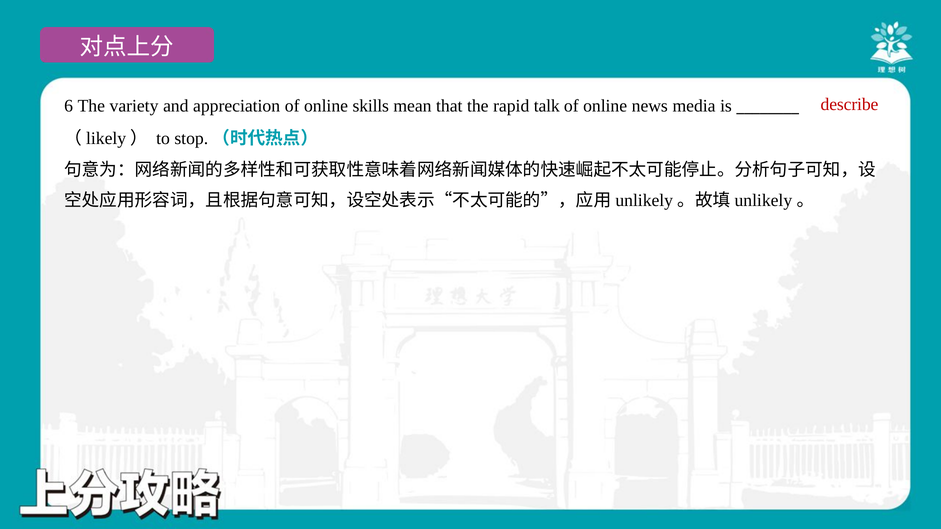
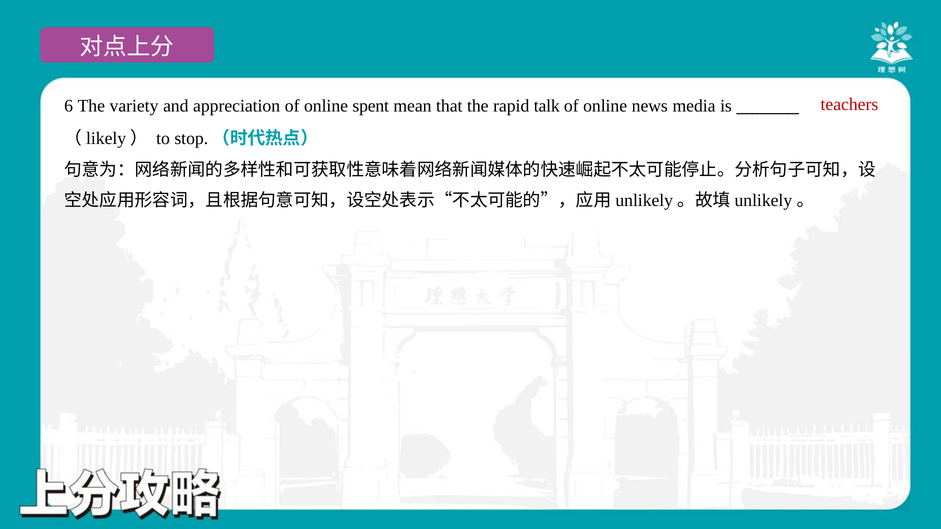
describe: describe -> teachers
skills: skills -> spent
